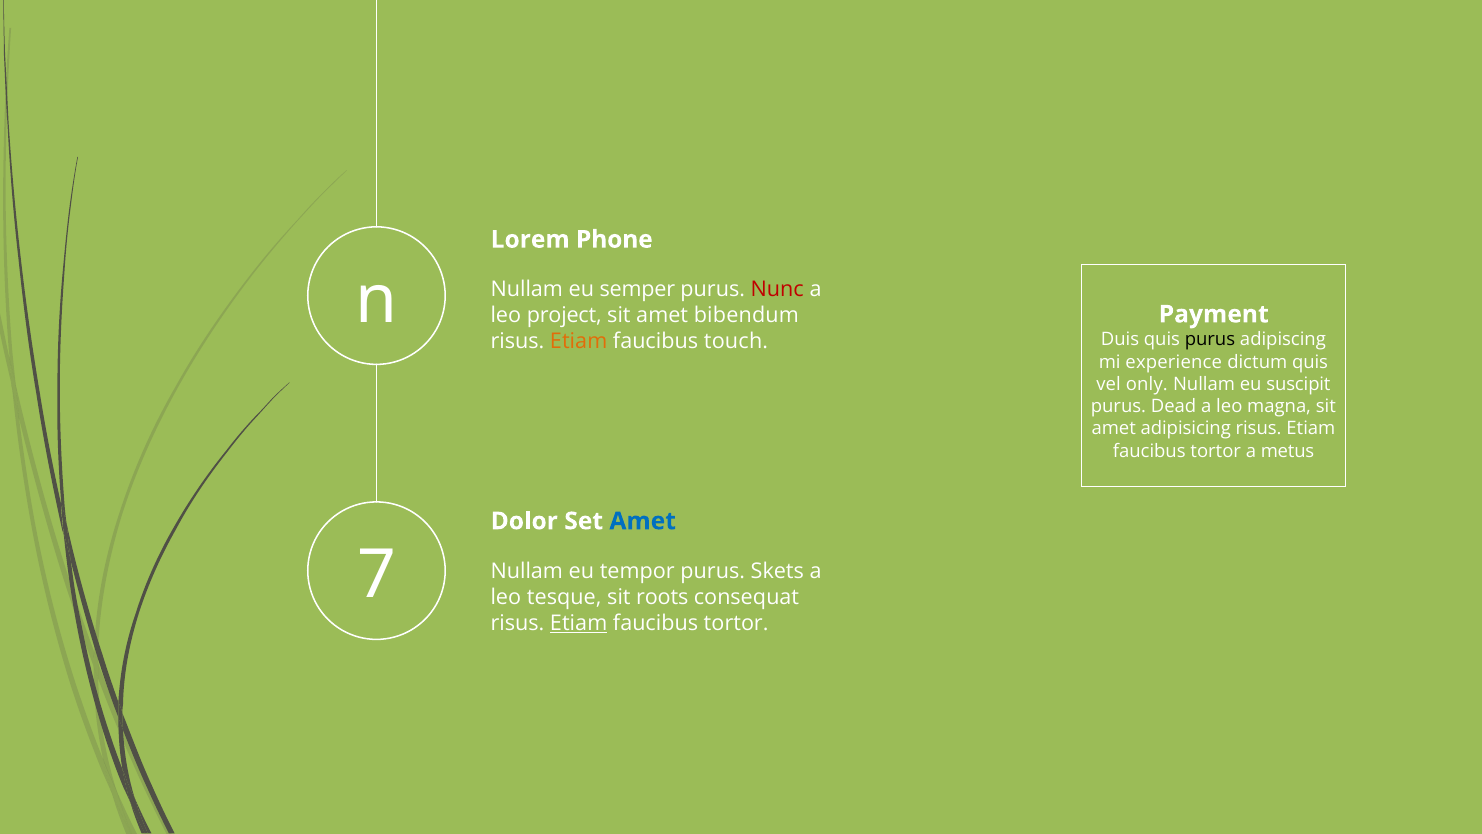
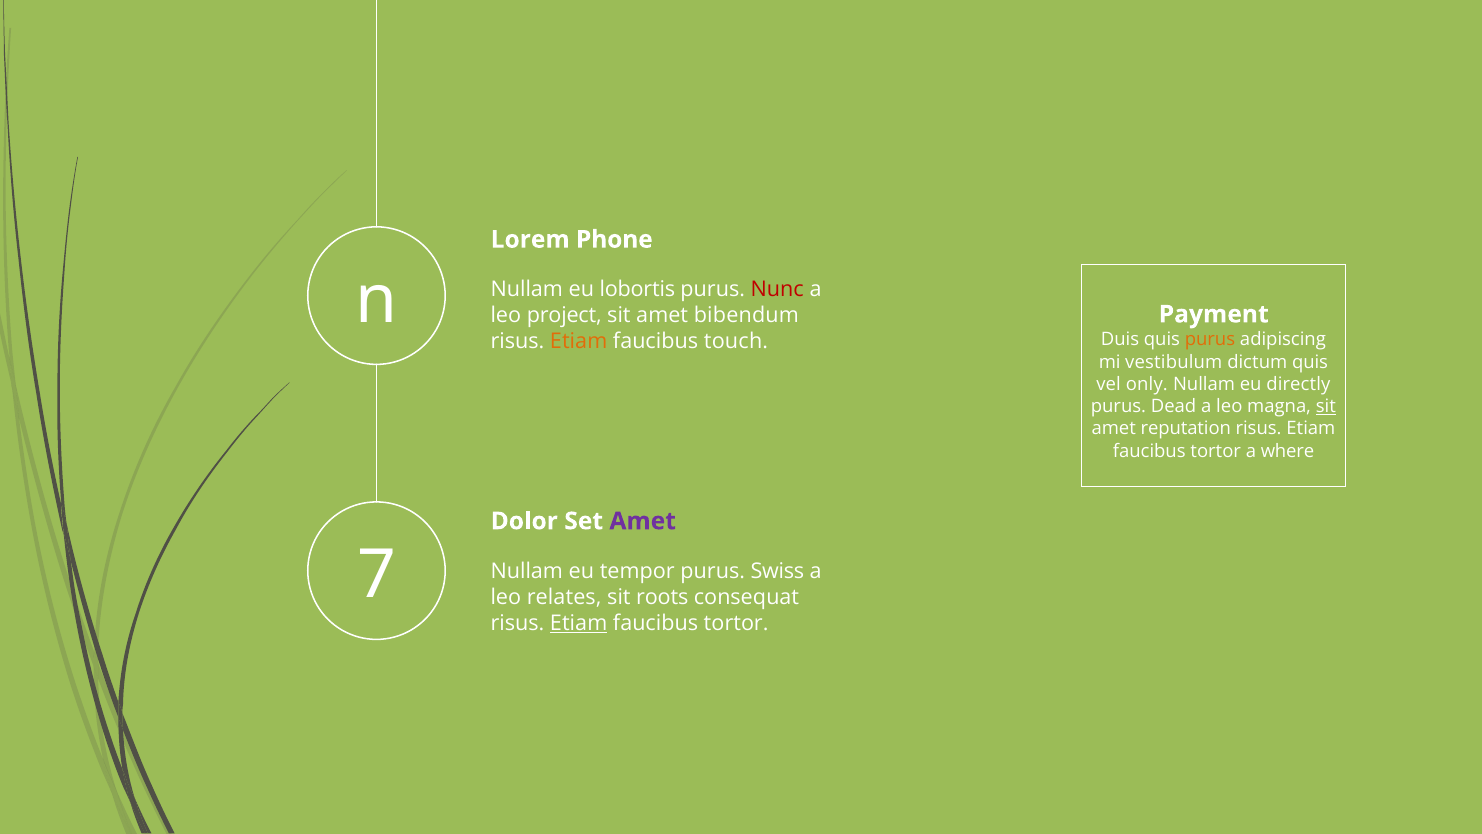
semper: semper -> lobortis
purus at (1210, 340) colour: black -> orange
experience: experience -> vestibulum
suscipit: suscipit -> directly
sit at (1326, 406) underline: none -> present
adipisicing: adipisicing -> reputation
metus: metus -> where
Amet at (643, 521) colour: blue -> purple
Skets: Skets -> Swiss
tesque: tesque -> relates
